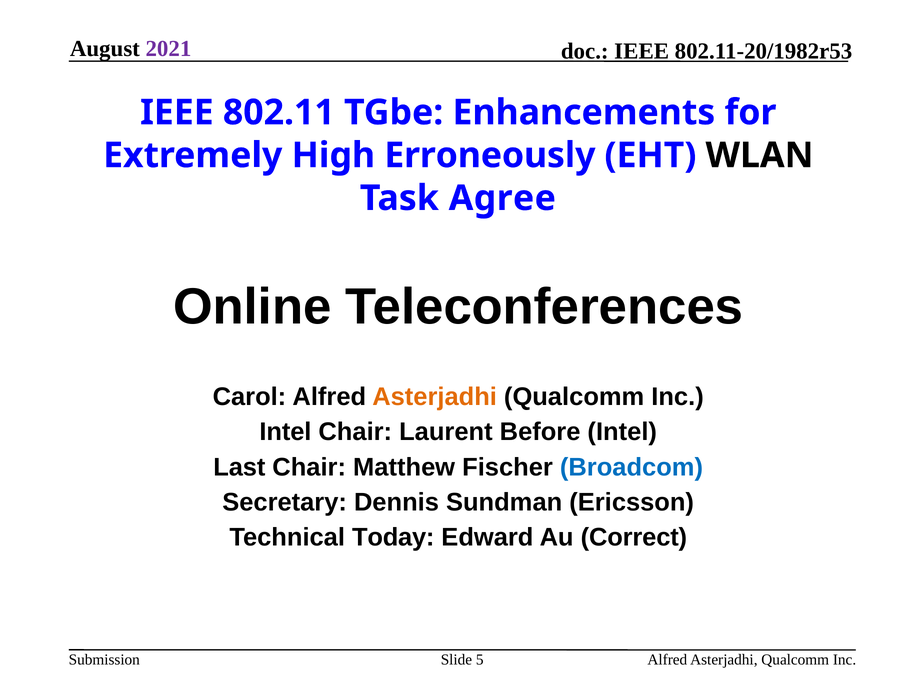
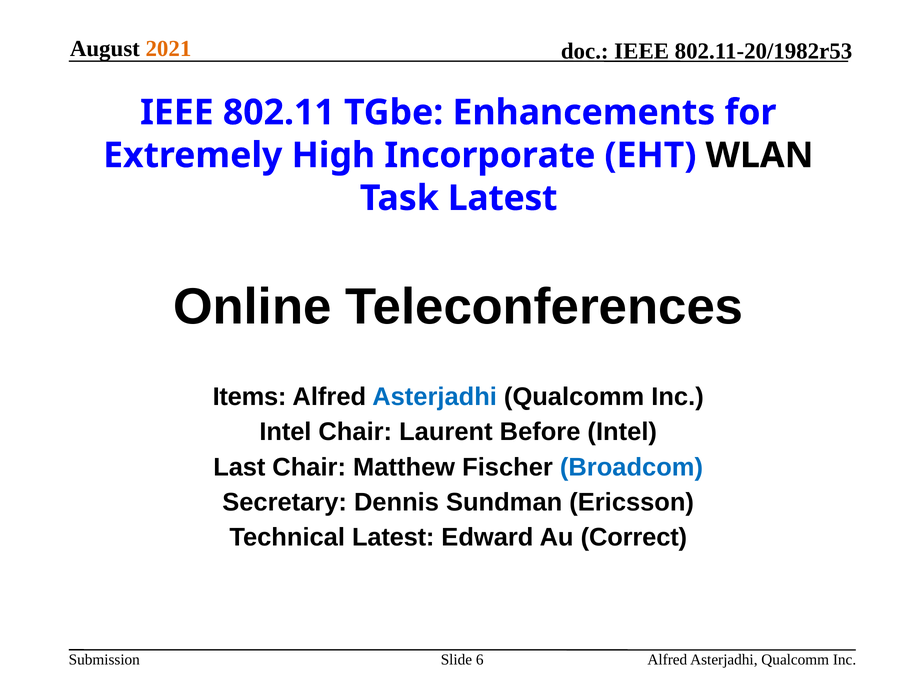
2021 colour: purple -> orange
Erroneously: Erroneously -> Incorporate
Task Agree: Agree -> Latest
Carol: Carol -> Items
Asterjadhi at (435, 397) colour: orange -> blue
Technical Today: Today -> Latest
5: 5 -> 6
